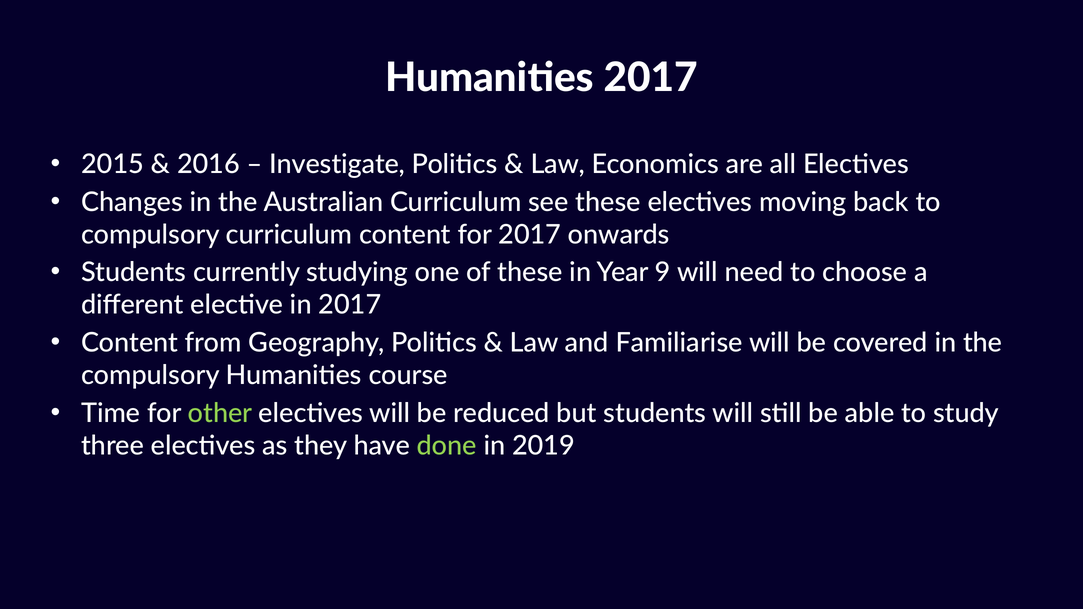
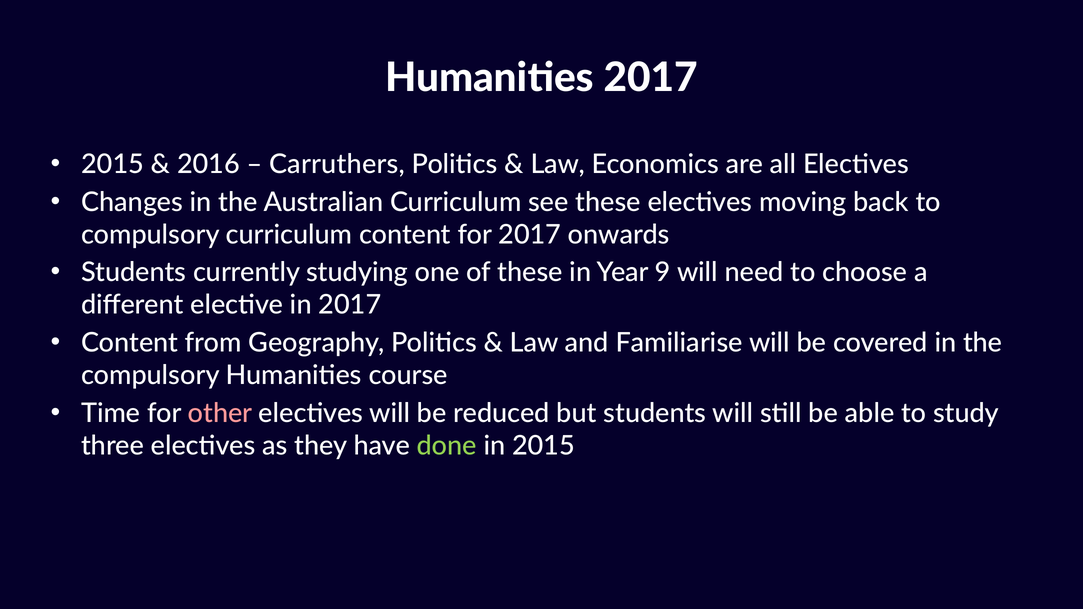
Investigate: Investigate -> Carruthers
other colour: light green -> pink
in 2019: 2019 -> 2015
